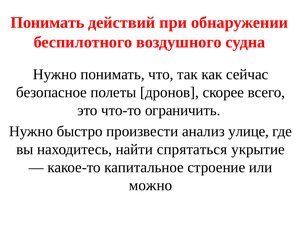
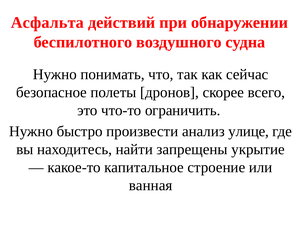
Понимать at (48, 23): Понимать -> Асфальта
спрятаться: спрятаться -> запрещены
можно: можно -> ванная
